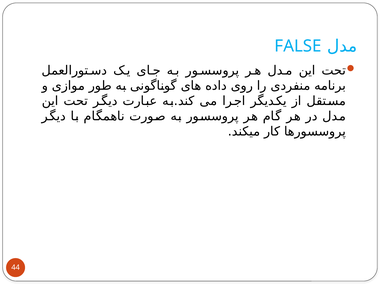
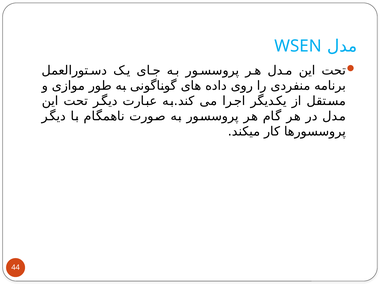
FALSE: FALSE -> WSEN
